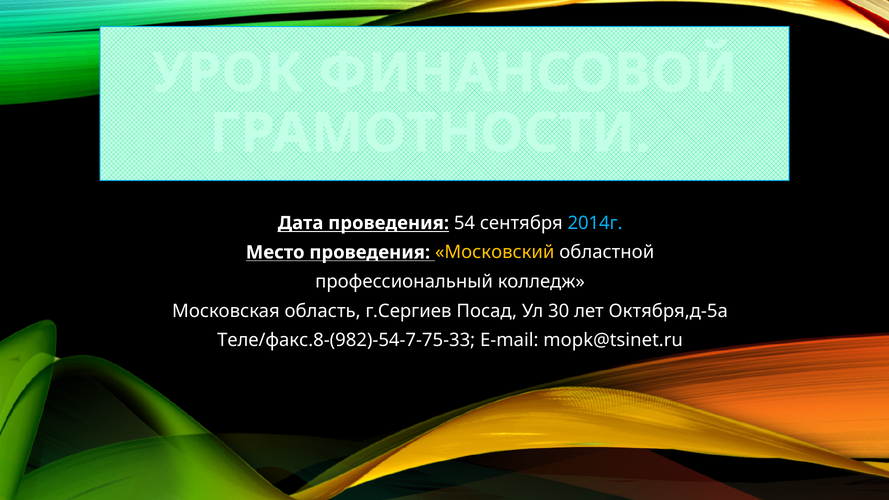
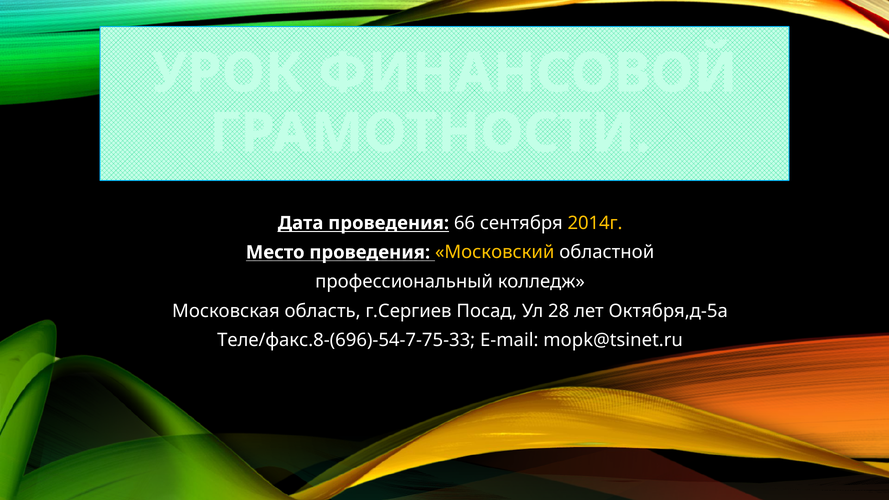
54: 54 -> 66
2014г colour: light blue -> yellow
30: 30 -> 28
Теле/факс.8-(982)-54-7-75-33: Теле/факс.8-(982)-54-7-75-33 -> Теле/факс.8-(696)-54-7-75-33
